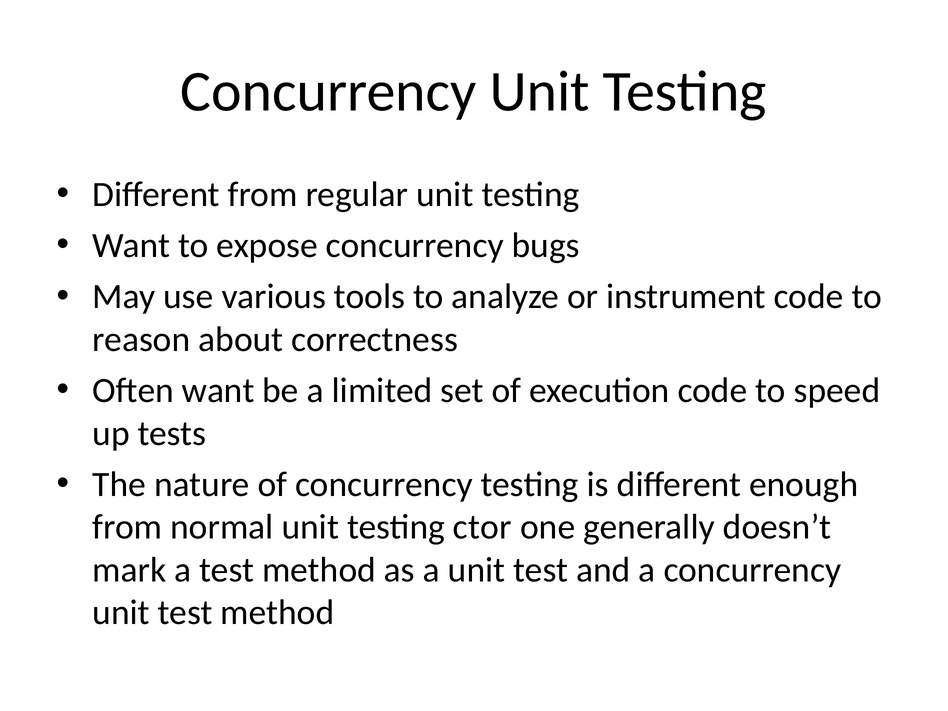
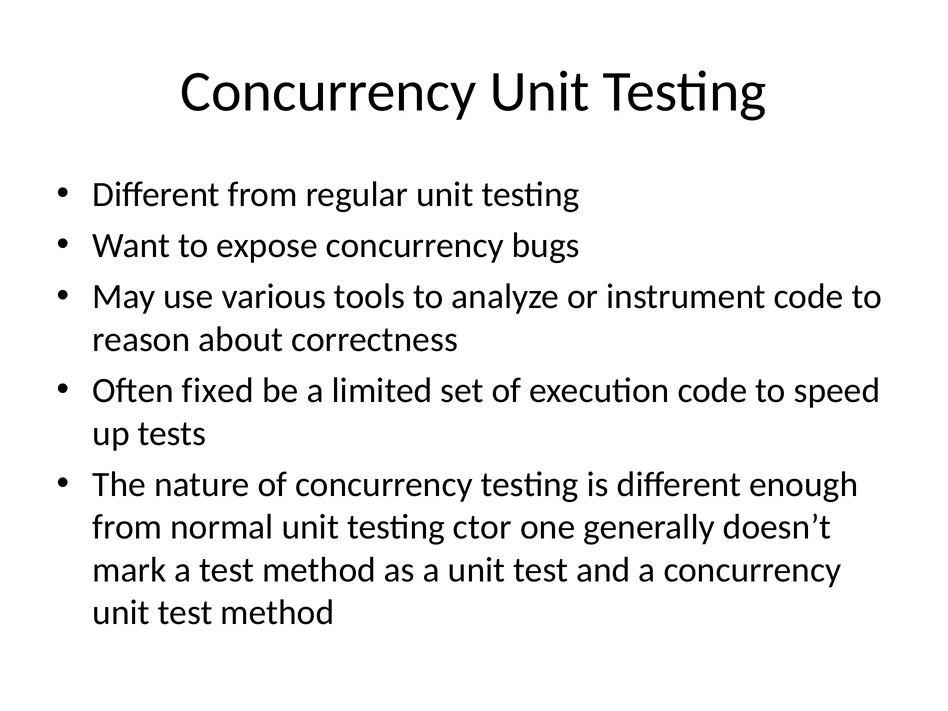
Often want: want -> fixed
